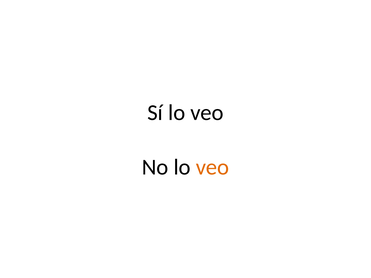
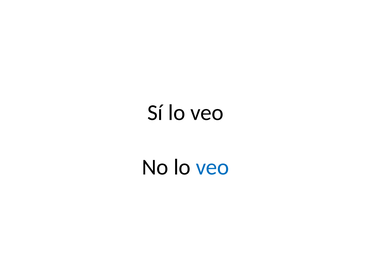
veo at (212, 167) colour: orange -> blue
